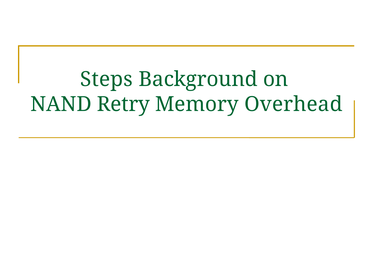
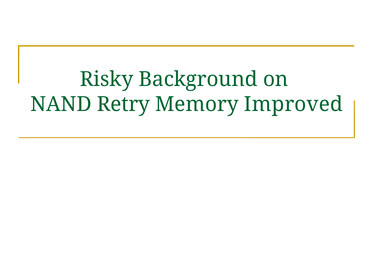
Steps: Steps -> Risky
Overhead: Overhead -> Improved
